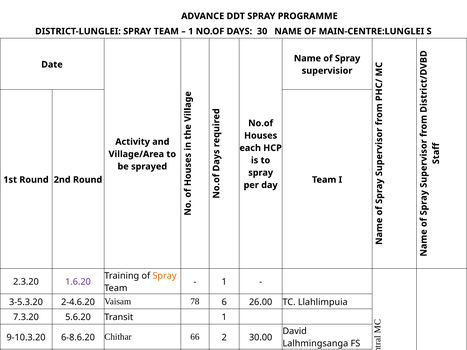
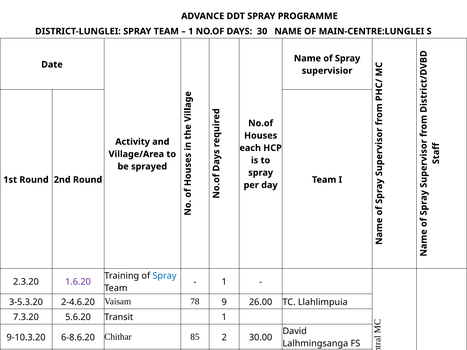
Spray at (165, 276) colour: orange -> blue
78 6: 6 -> 9
66: 66 -> 85
